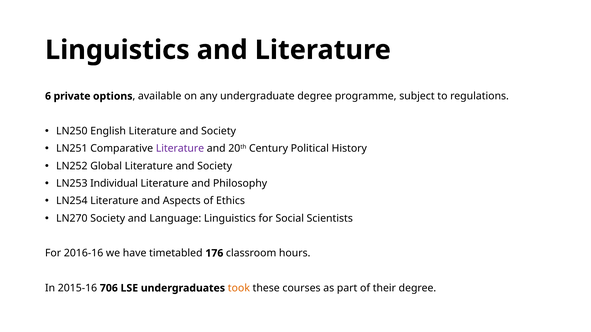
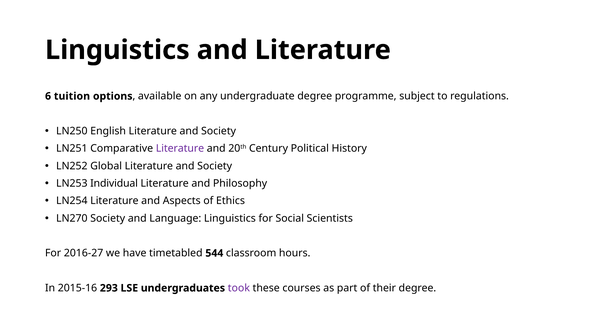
private: private -> tuition
2016-16: 2016-16 -> 2016-27
176: 176 -> 544
706: 706 -> 293
took colour: orange -> purple
